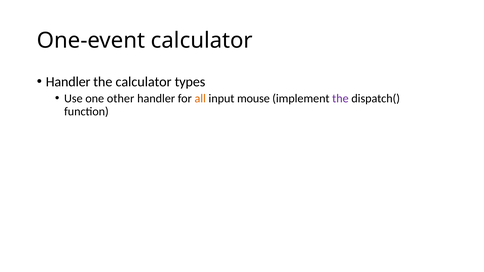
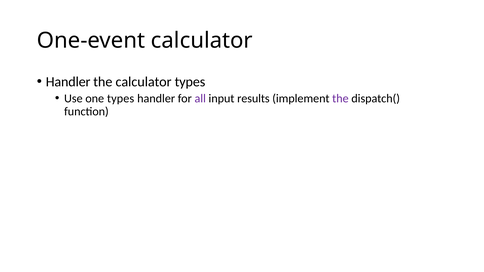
one other: other -> types
all colour: orange -> purple
mouse: mouse -> results
